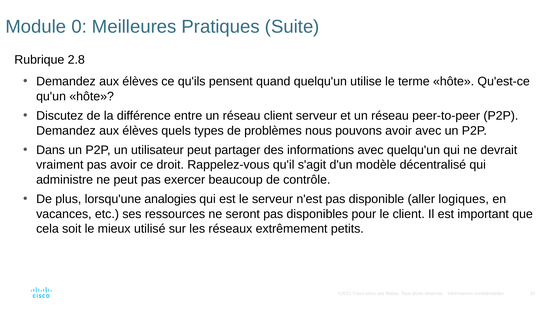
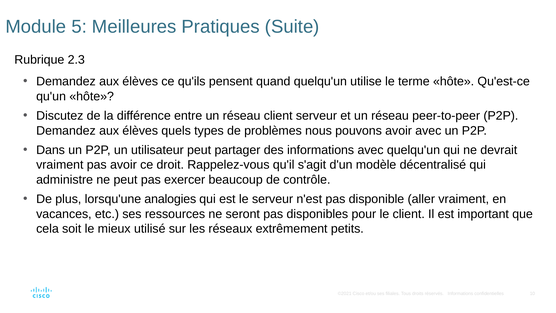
0: 0 -> 5
2.8: 2.8 -> 2.3
aller logiques: logiques -> vraiment
